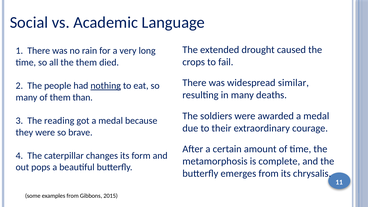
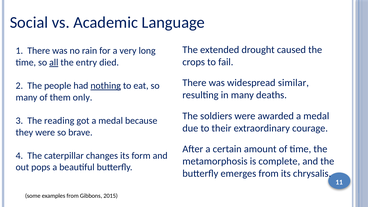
all underline: none -> present
the them: them -> entry
than: than -> only
